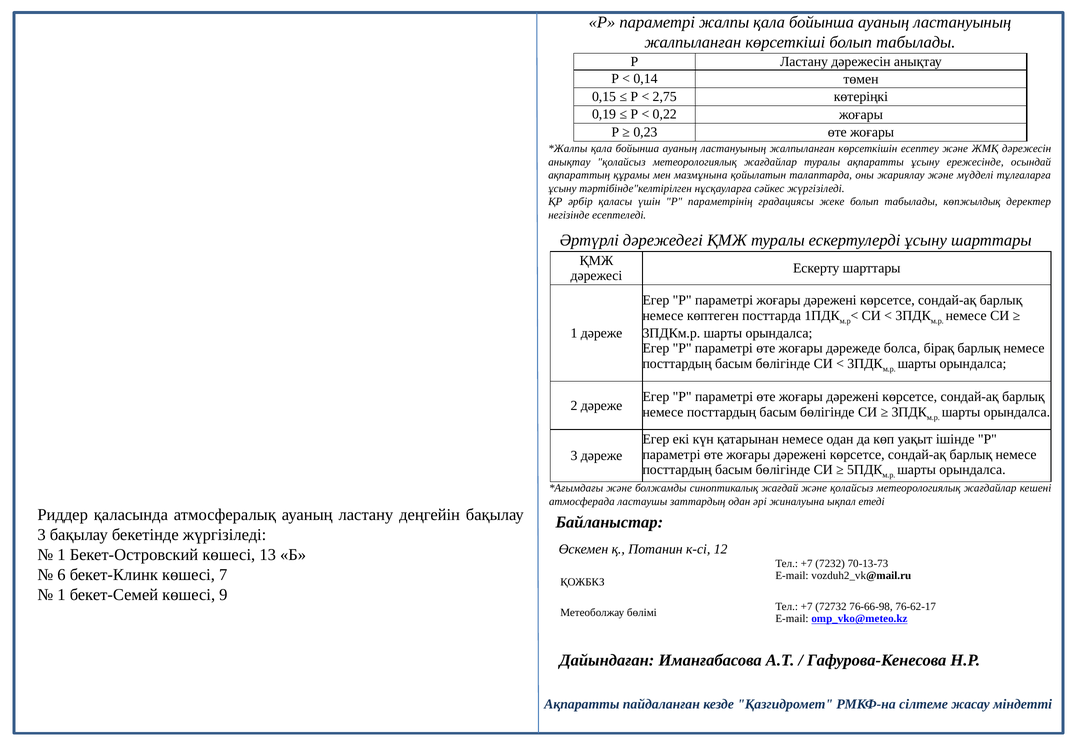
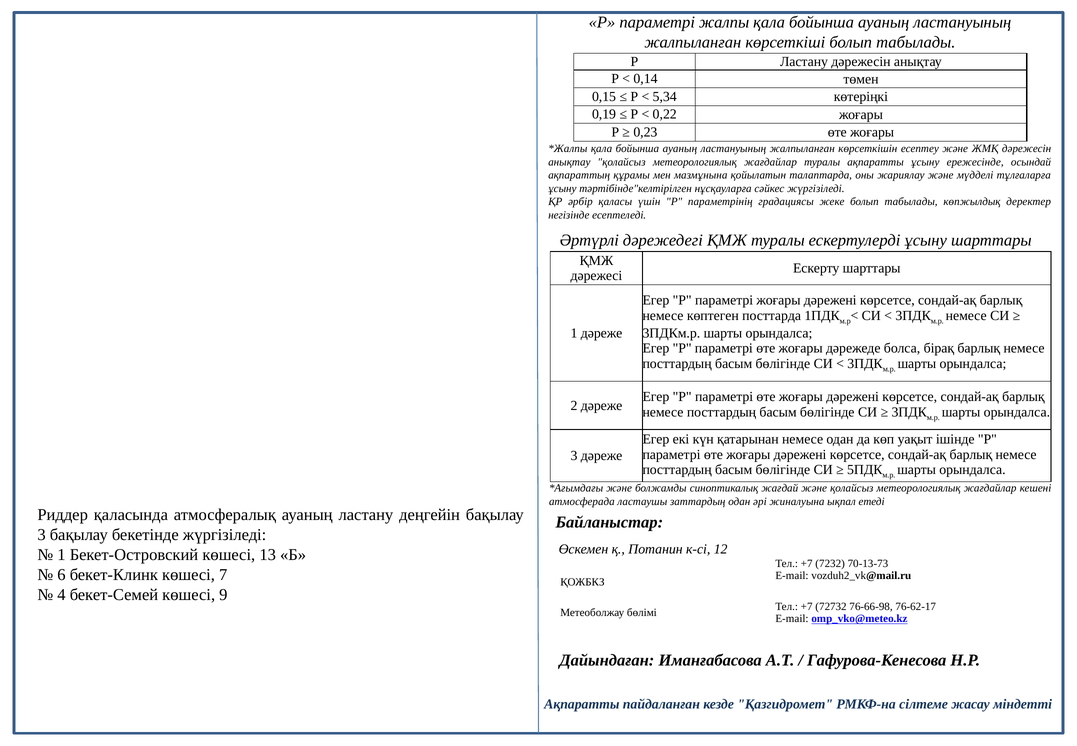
2,75: 2,75 -> 5,34
1 at (61, 594): 1 -> 4
